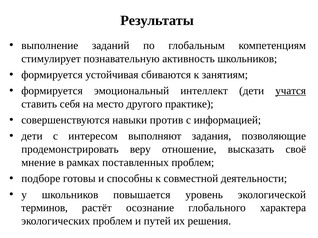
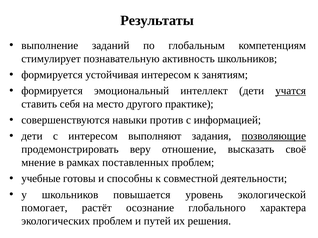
устойчивая сбиваются: сбиваются -> интересом
позволяющие underline: none -> present
подборе: подборе -> учебные
терминов: терминов -> помогает
